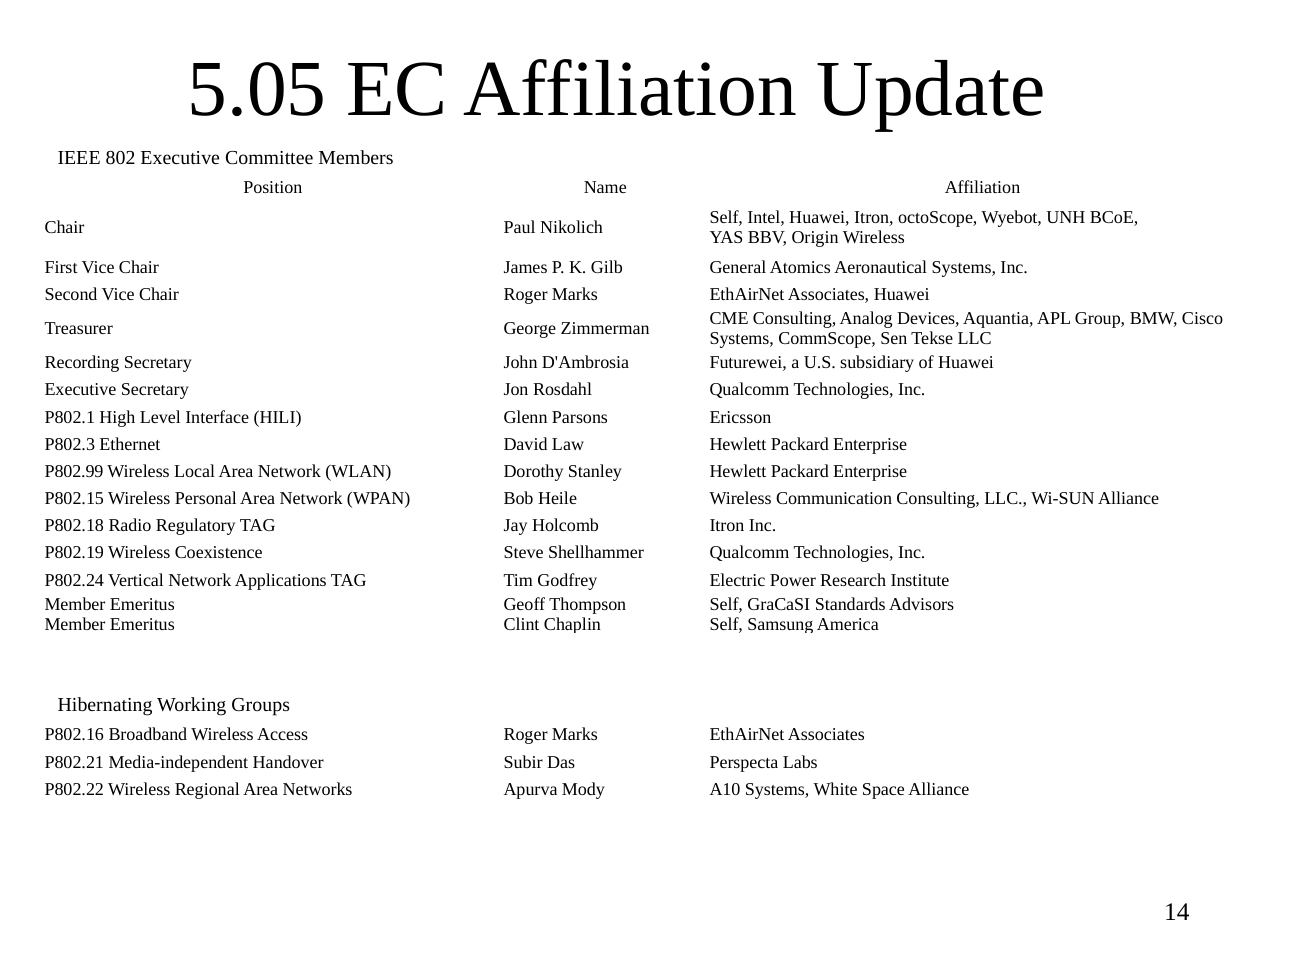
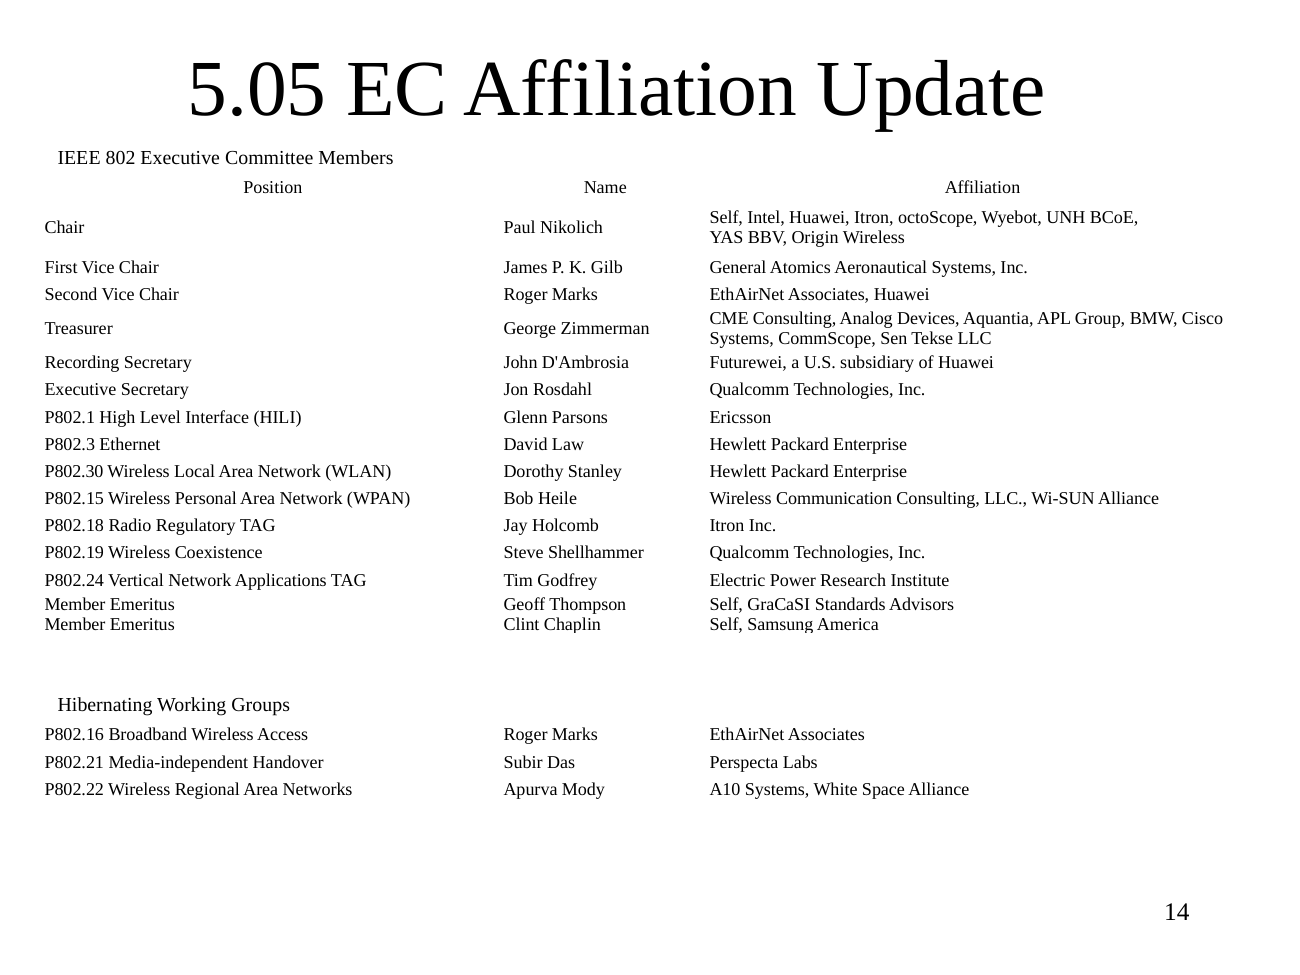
P802.99: P802.99 -> P802.30
